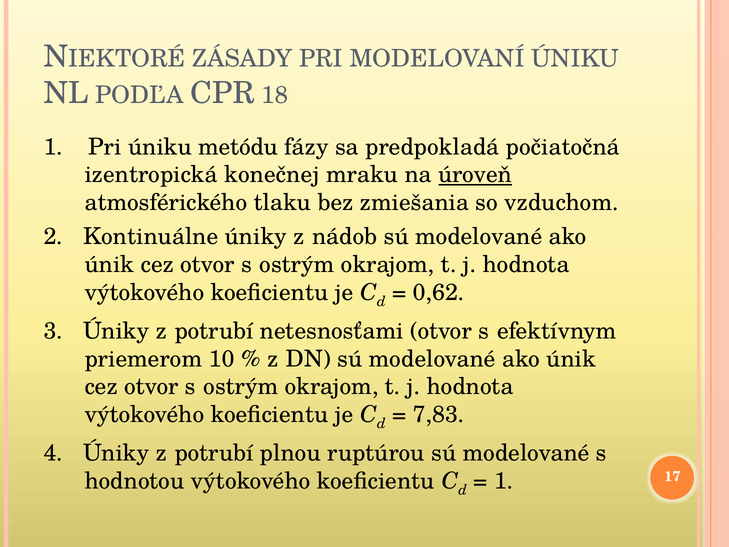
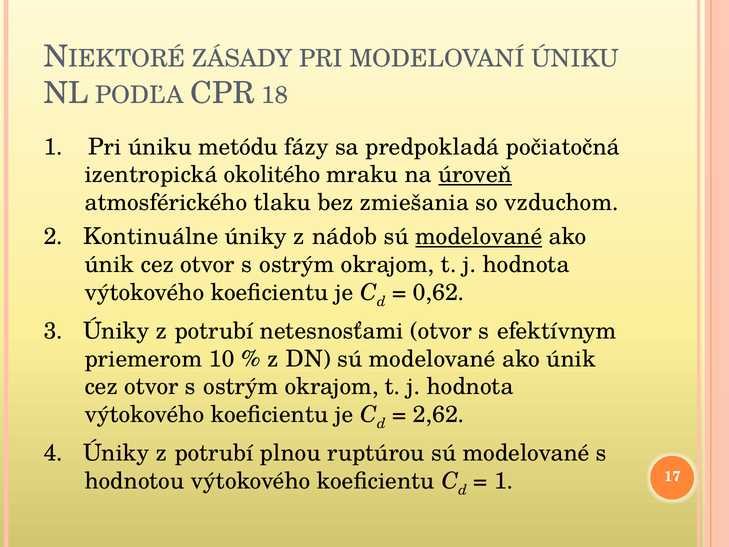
konečnej: konečnej -> okolitého
modelované at (479, 237) underline: none -> present
7,83: 7,83 -> 2,62
